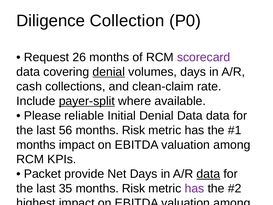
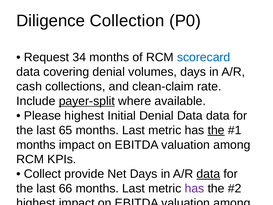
26: 26 -> 34
scorecard colour: purple -> blue
denial at (109, 72) underline: present -> none
Please reliable: reliable -> highest
56: 56 -> 65
Risk at (134, 130): Risk -> Last
the at (216, 130) underline: none -> present
Packet at (42, 174): Packet -> Collect
35: 35 -> 66
Risk at (134, 188): Risk -> Last
